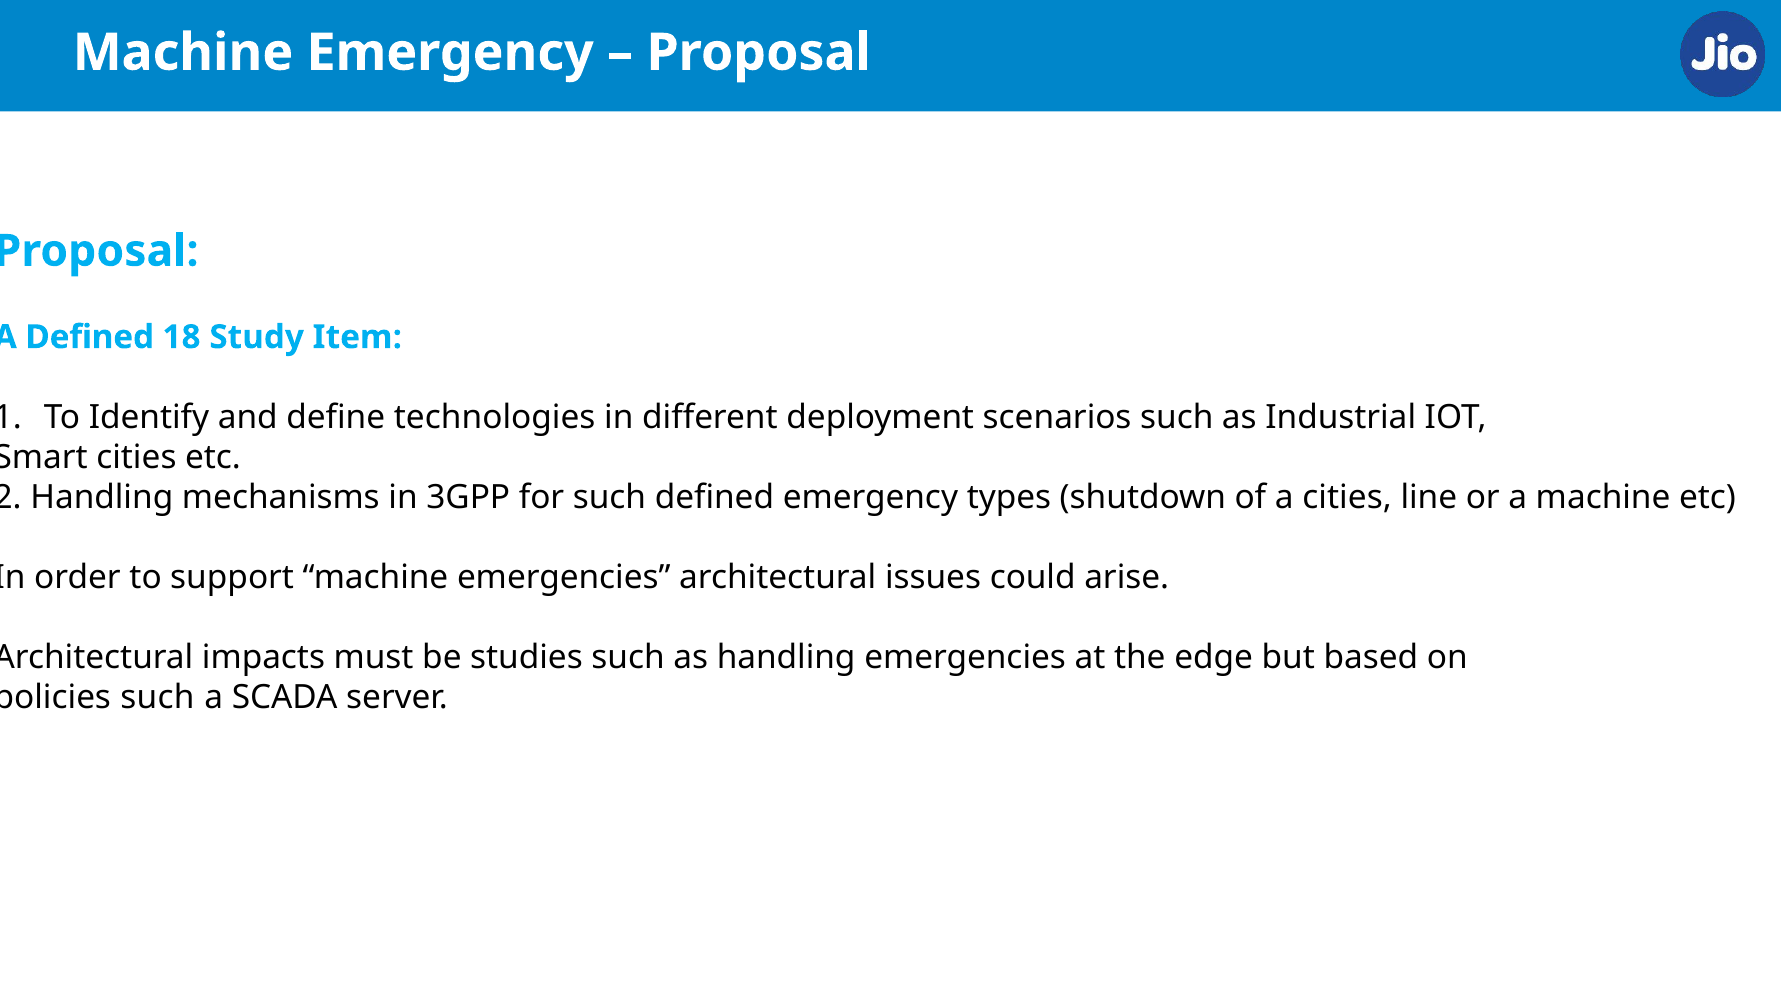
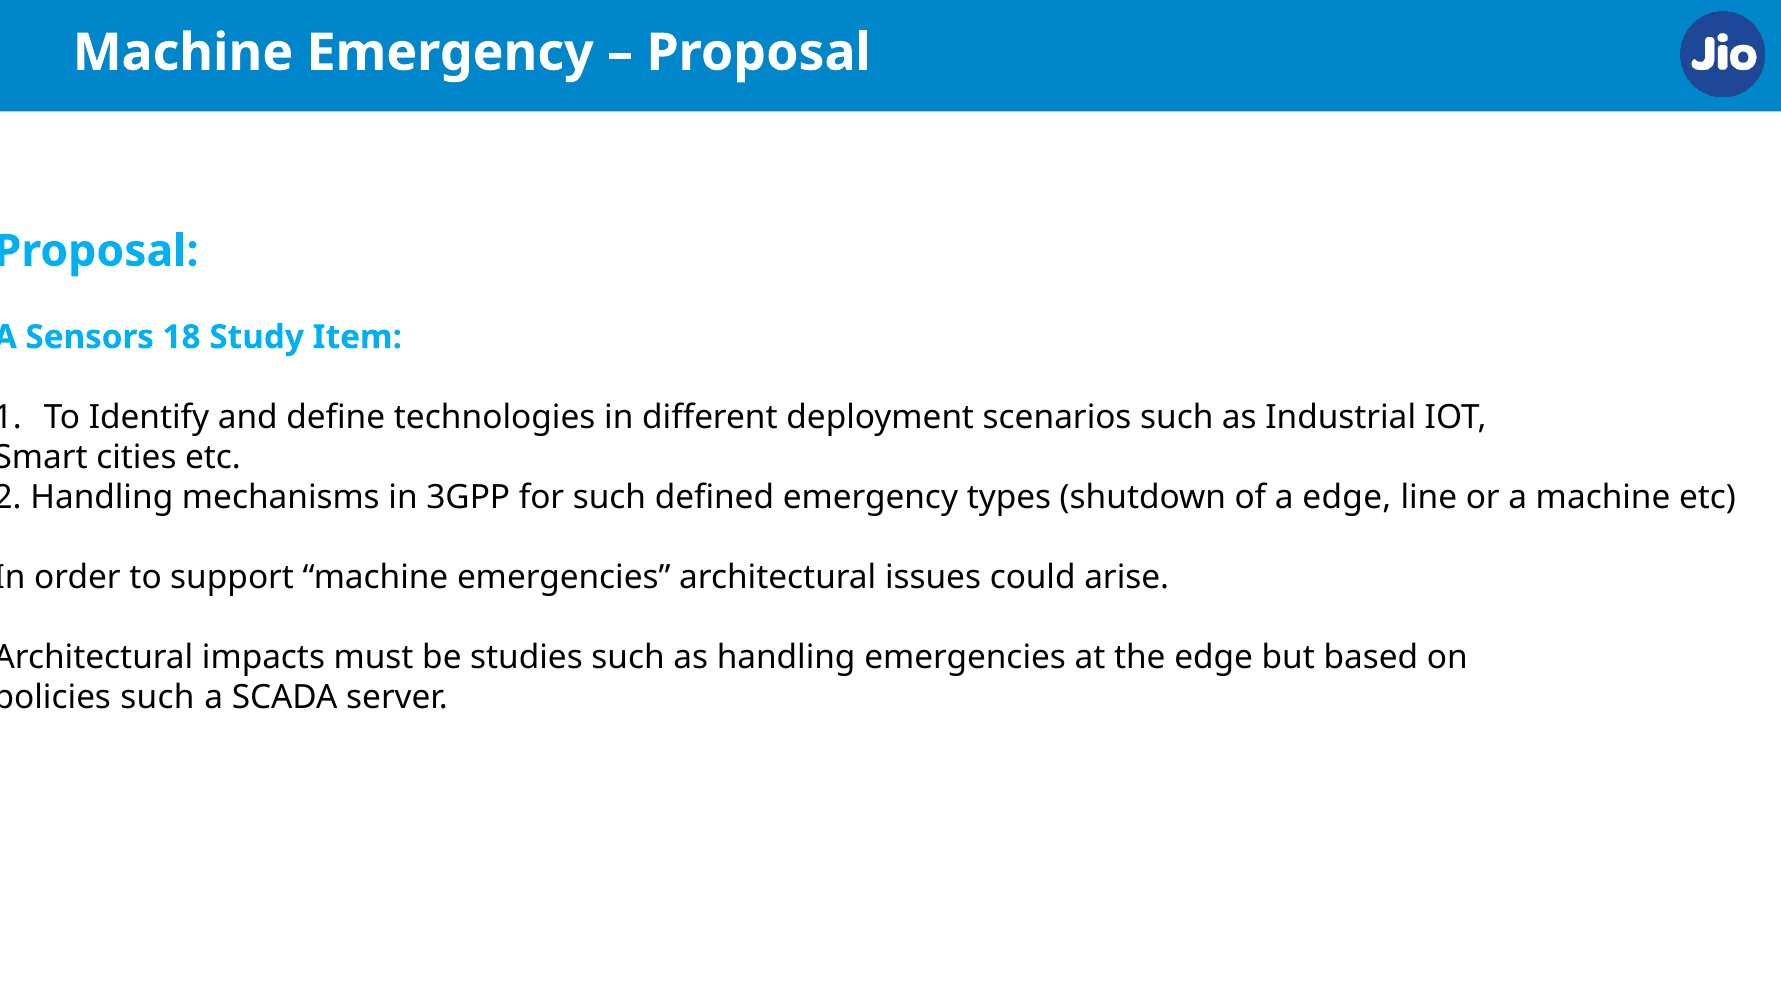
Defined at (90, 337): Defined -> Sensors
a cities: cities -> edge
